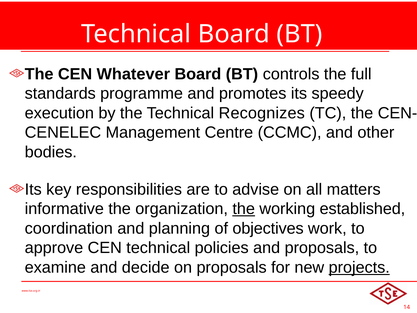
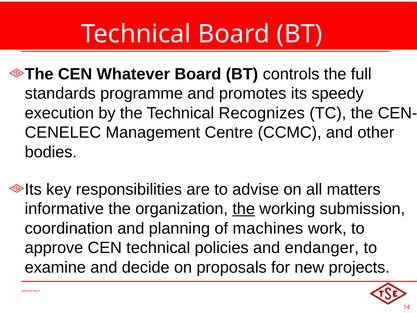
established: established -> submission
objectives: objectives -> machines
and proposals: proposals -> endanger
projects underline: present -> none
